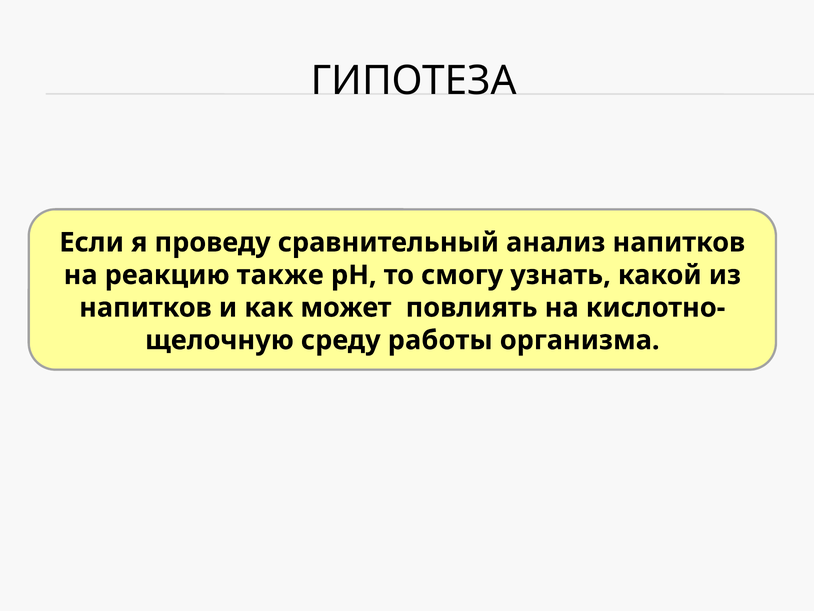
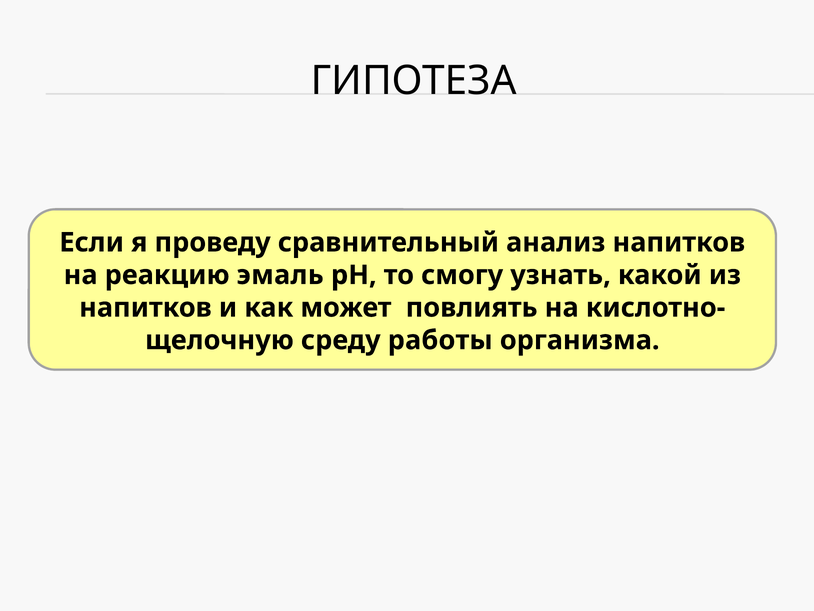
также: также -> эмаль
